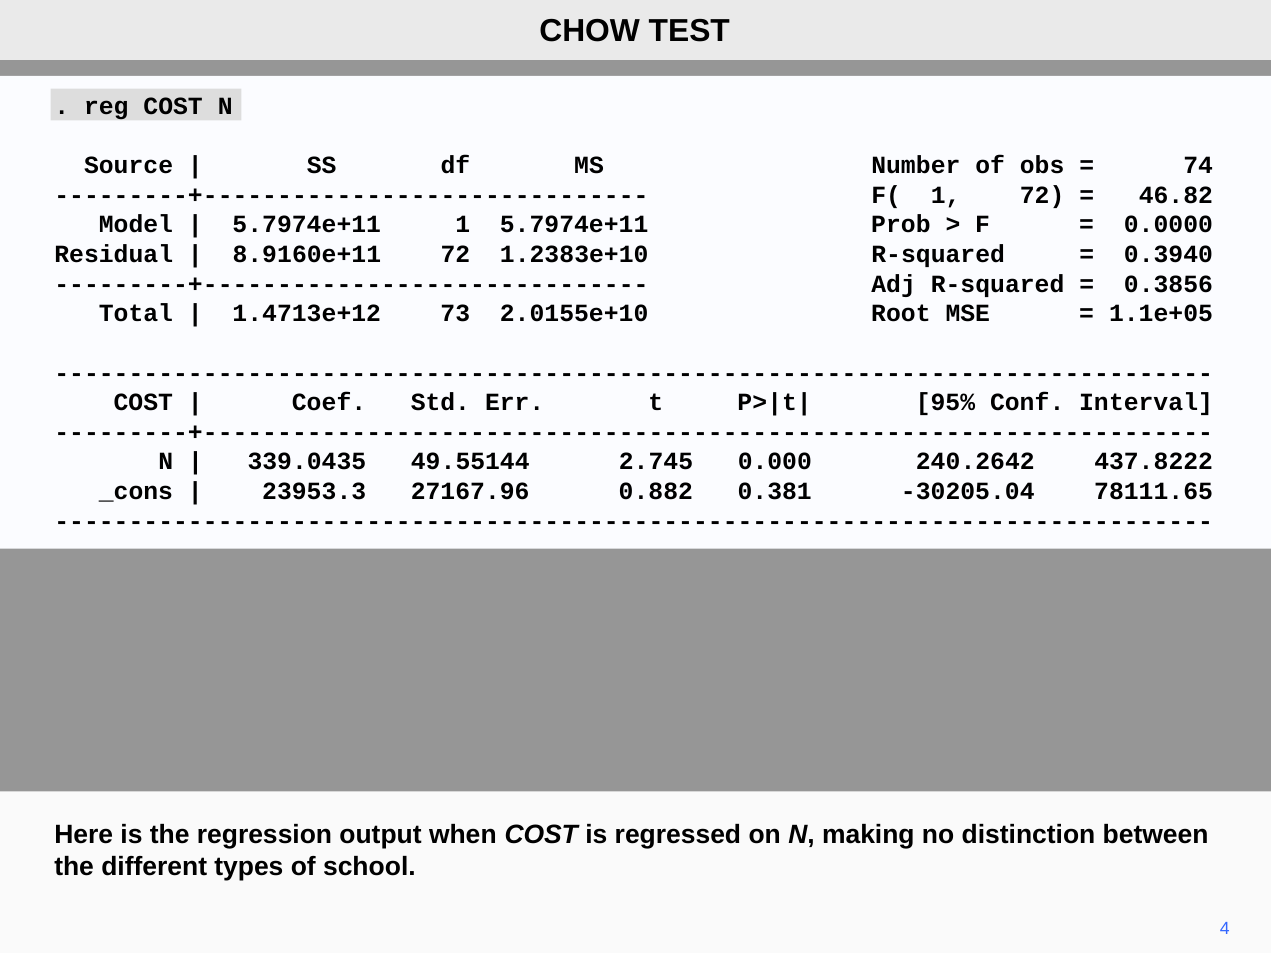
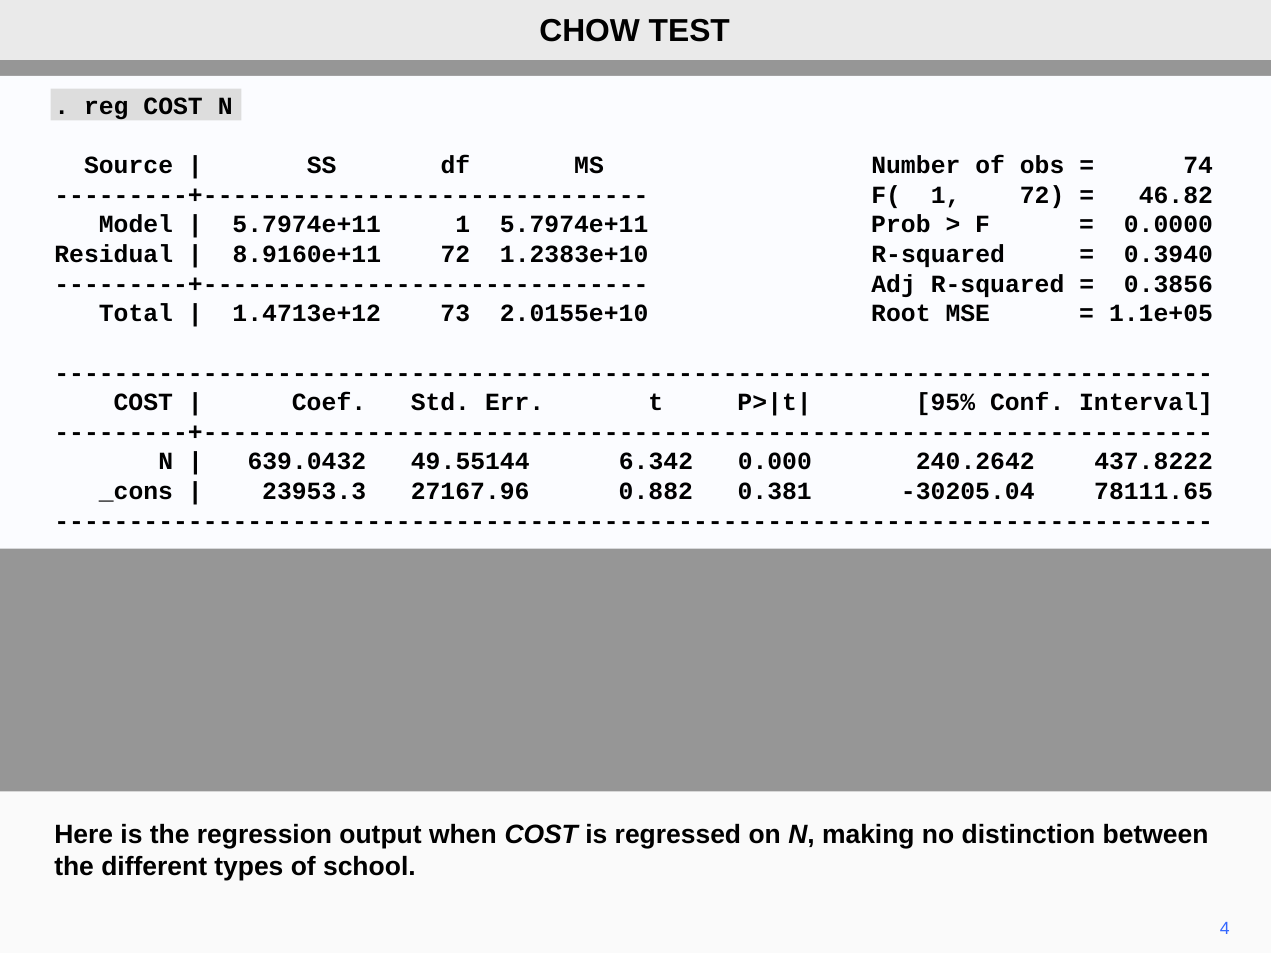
339.0435: 339.0435 -> 639.0432
2.745: 2.745 -> 6.342
